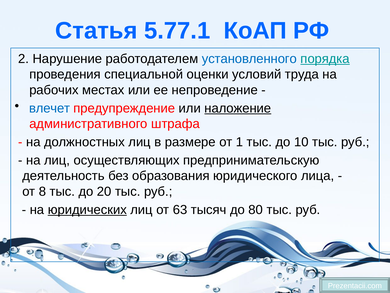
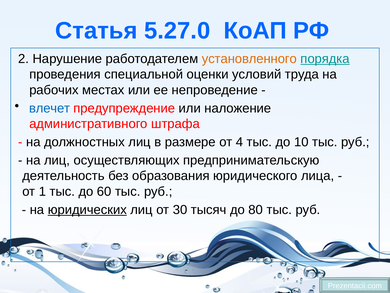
5.77.1: 5.77.1 -> 5.27.0
установленного colour: blue -> orange
наложение underline: present -> none
1: 1 -> 4
8: 8 -> 1
20: 20 -> 60
63: 63 -> 30
